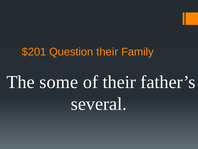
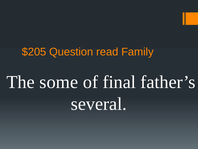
$201: $201 -> $205
Question their: their -> read
of their: their -> final
